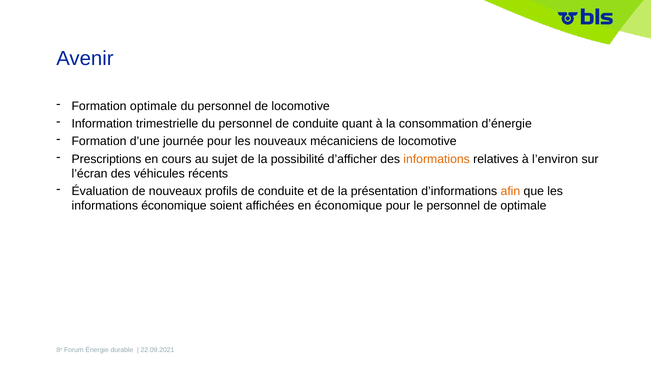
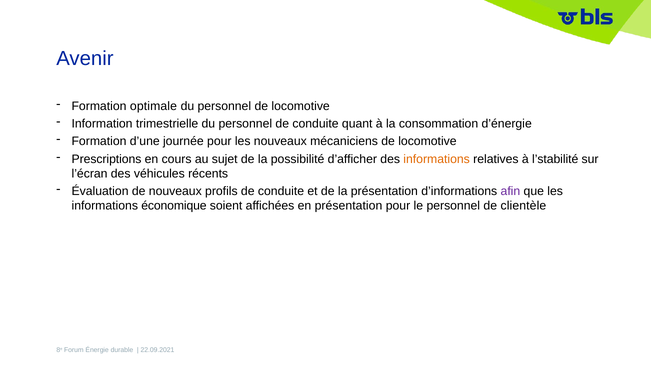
l’environ: l’environ -> l’stabilité
afin colour: orange -> purple
en économique: économique -> présentation
de optimale: optimale -> clientèle
